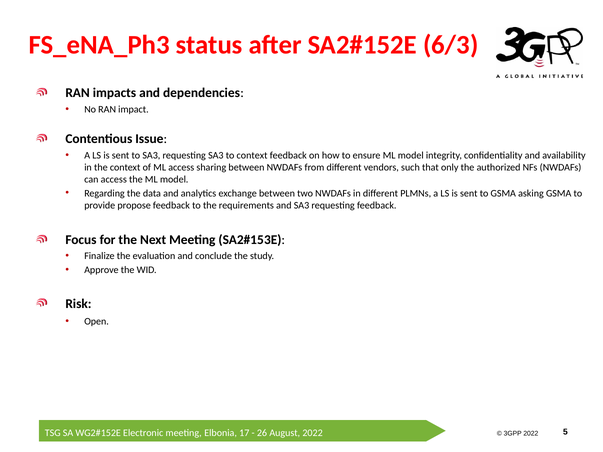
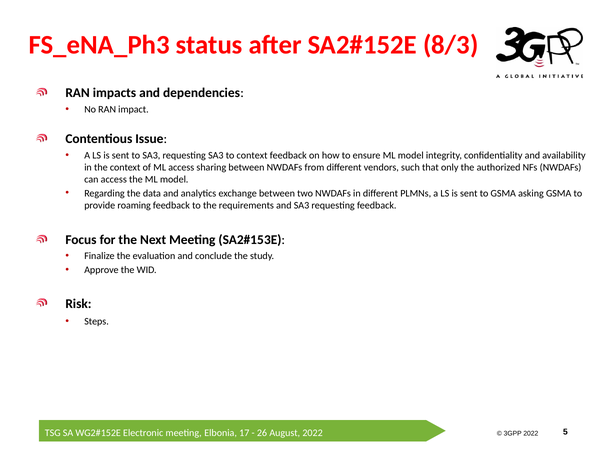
6/3: 6/3 -> 8/3
propose: propose -> roaming
Open: Open -> Steps
